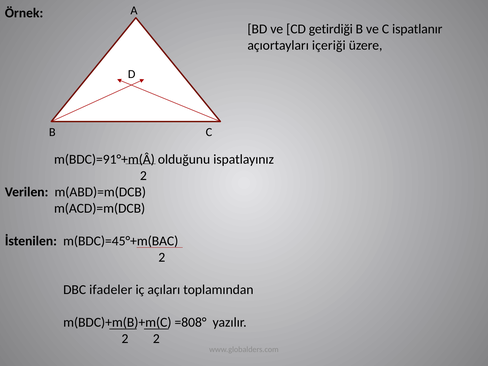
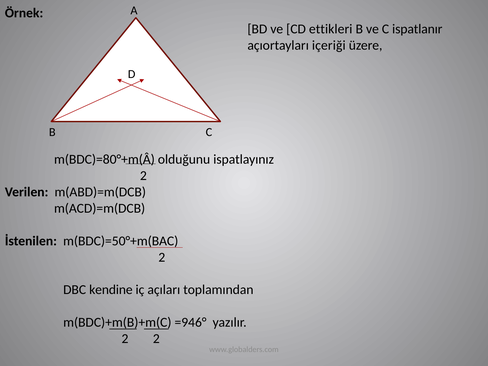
getirdiği: getirdiği -> ettikleri
m(BDC)=91°+m(Â: m(BDC)=91°+m(Â -> m(BDC)=80°+m(Â
m(BDC)=45°+m(BAC: m(BDC)=45°+m(BAC -> m(BDC)=50°+m(BAC
ifadeler: ifadeler -> kendine
=808°: =808° -> =946°
